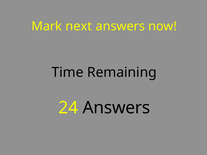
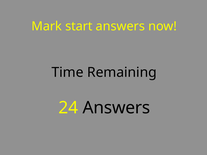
next: next -> start
